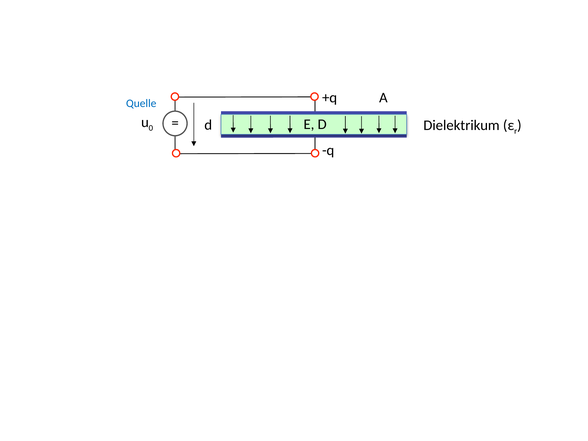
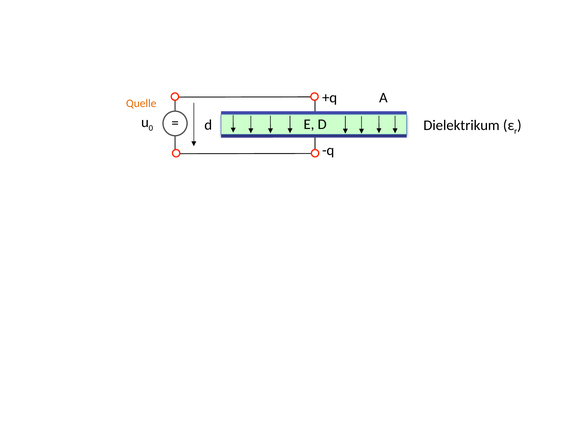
Quelle colour: blue -> orange
